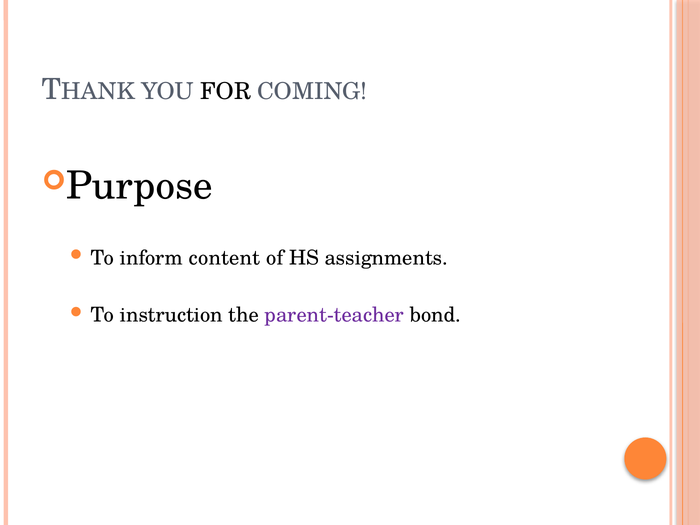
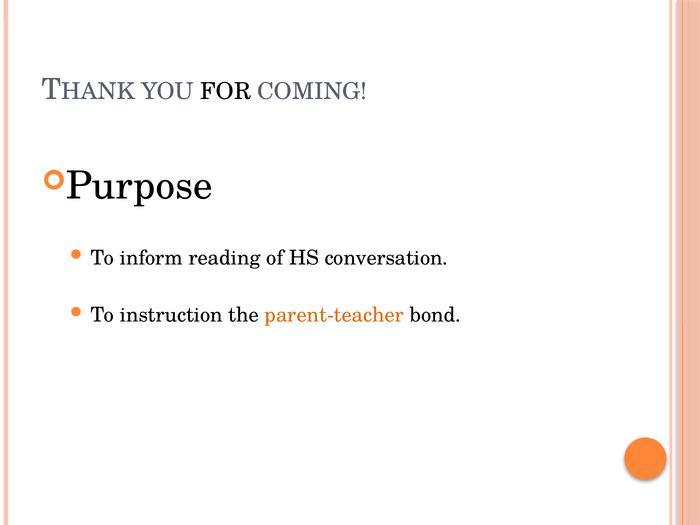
content: content -> reading
assignments: assignments -> conversation
parent-teacher colour: purple -> orange
